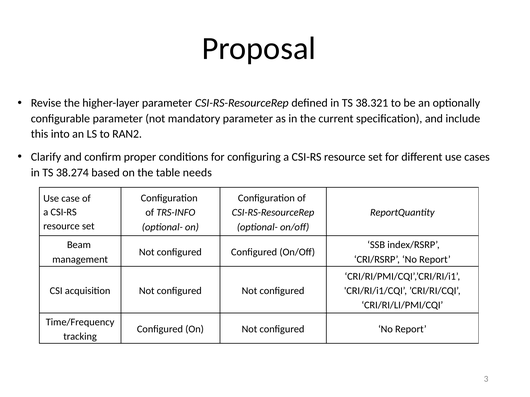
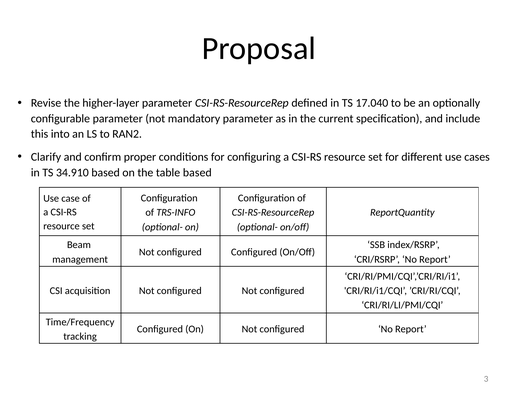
38.321: 38.321 -> 17.040
38.274: 38.274 -> 34.910
table needs: needs -> based
